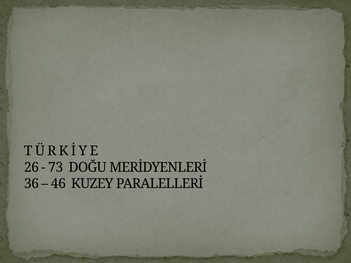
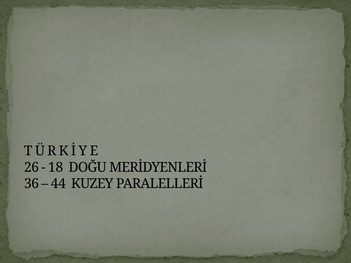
73: 73 -> 18
46: 46 -> 44
